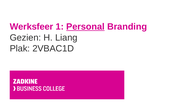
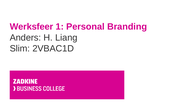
Personal underline: present -> none
Gezien: Gezien -> Anders
Plak: Plak -> Slim
